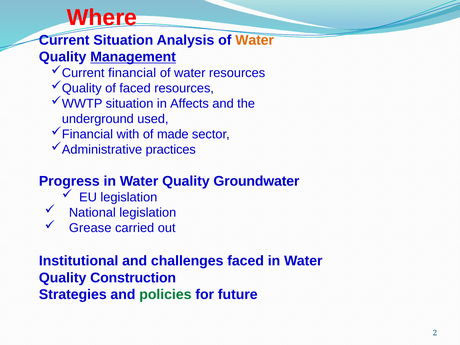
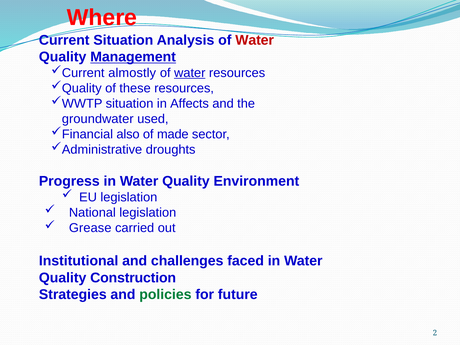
Water at (255, 40) colour: orange -> red
financial: financial -> almostly
water at (190, 73) underline: none -> present
of faced: faced -> these
underground: underground -> groundwater
with: with -> also
practices: practices -> droughts
Groundwater: Groundwater -> Environment
